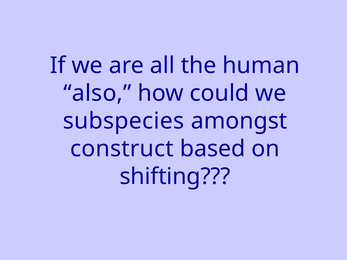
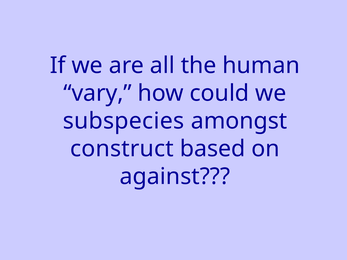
also: also -> vary
shifting: shifting -> against
